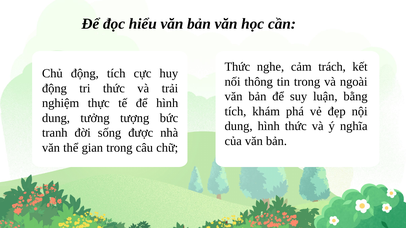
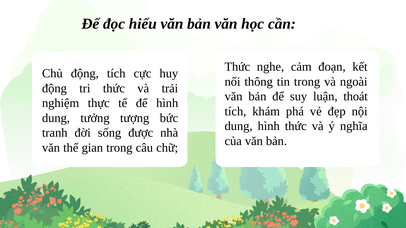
trách: trách -> đoạn
bằng: bằng -> thoát
